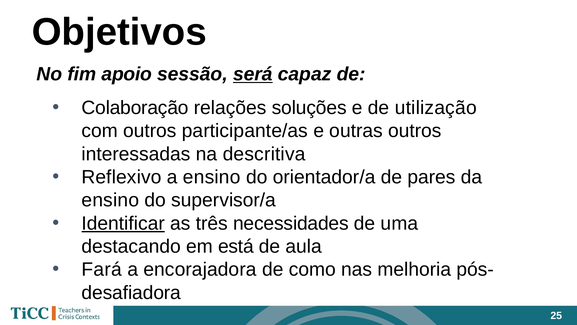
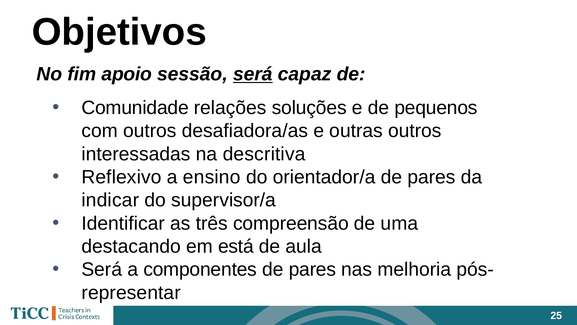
Colaboração: Colaboração -> Comunidade
utilização: utilização -> pequenos
participante/as: participante/as -> desafiadora/as
ensino at (110, 200): ensino -> indicar
Identificar underline: present -> none
necessidades: necessidades -> compreensão
Fará at (102, 269): Fará -> Será
encorajadora: encorajadora -> componentes
como at (312, 269): como -> pares
desafiadora: desafiadora -> representar
